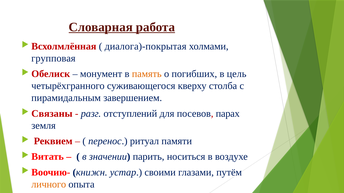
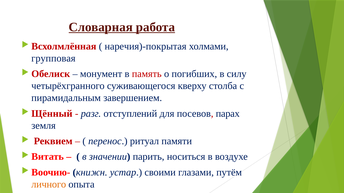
диалога)-покрытая: диалога)-покрытая -> наречия)-покрытая
память colour: orange -> red
цель: цель -> силу
Связаны: Связаны -> Щённый
